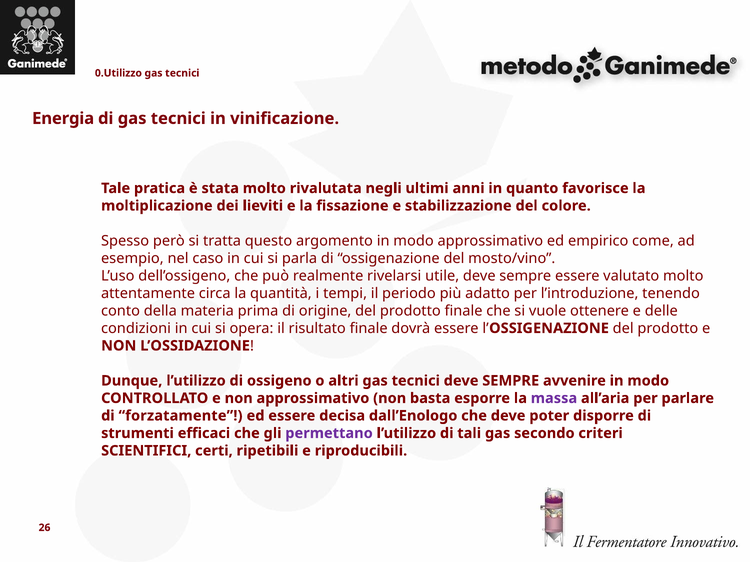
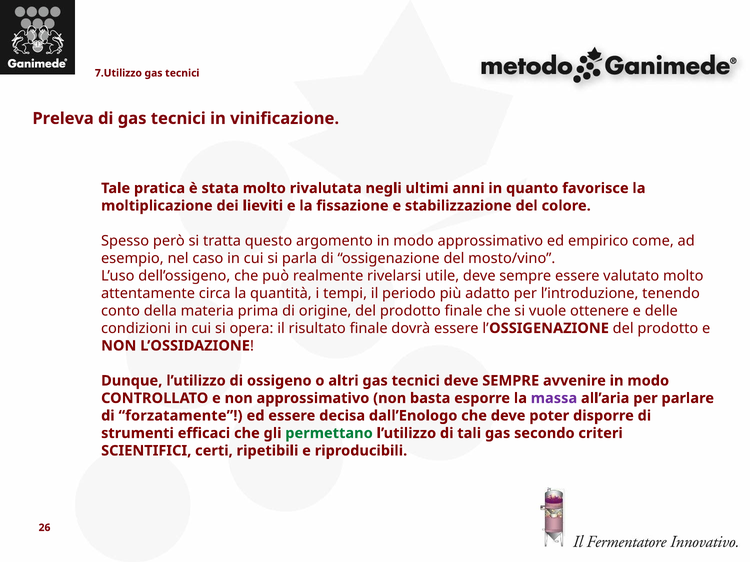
0.Utilizzo: 0.Utilizzo -> 7.Utilizzo
Energia: Energia -> Preleva
permettano colour: purple -> green
